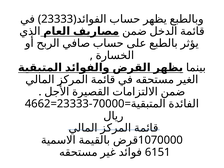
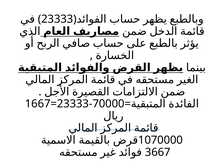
4662: 4662 -> 1667
6151: 6151 -> 3667
